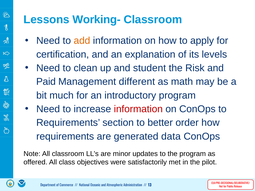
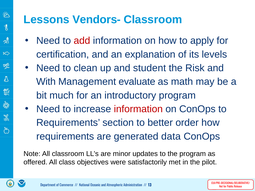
Working-: Working- -> Vendors-
add colour: orange -> red
Paid: Paid -> With
different: different -> evaluate
